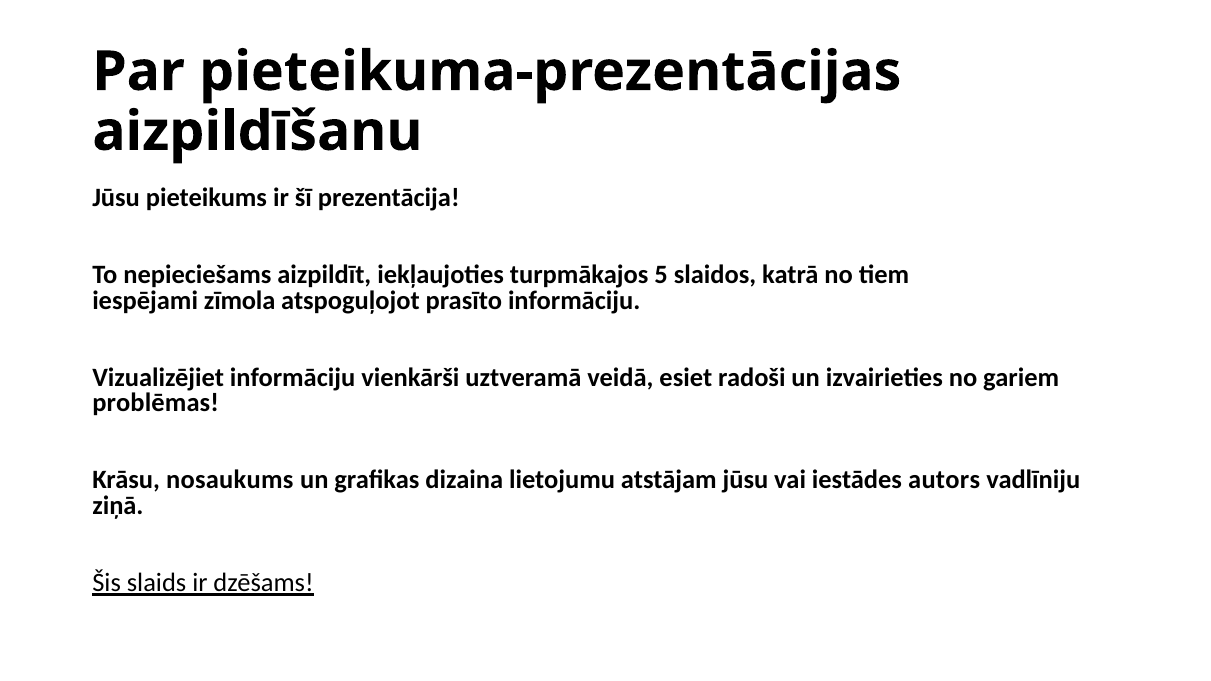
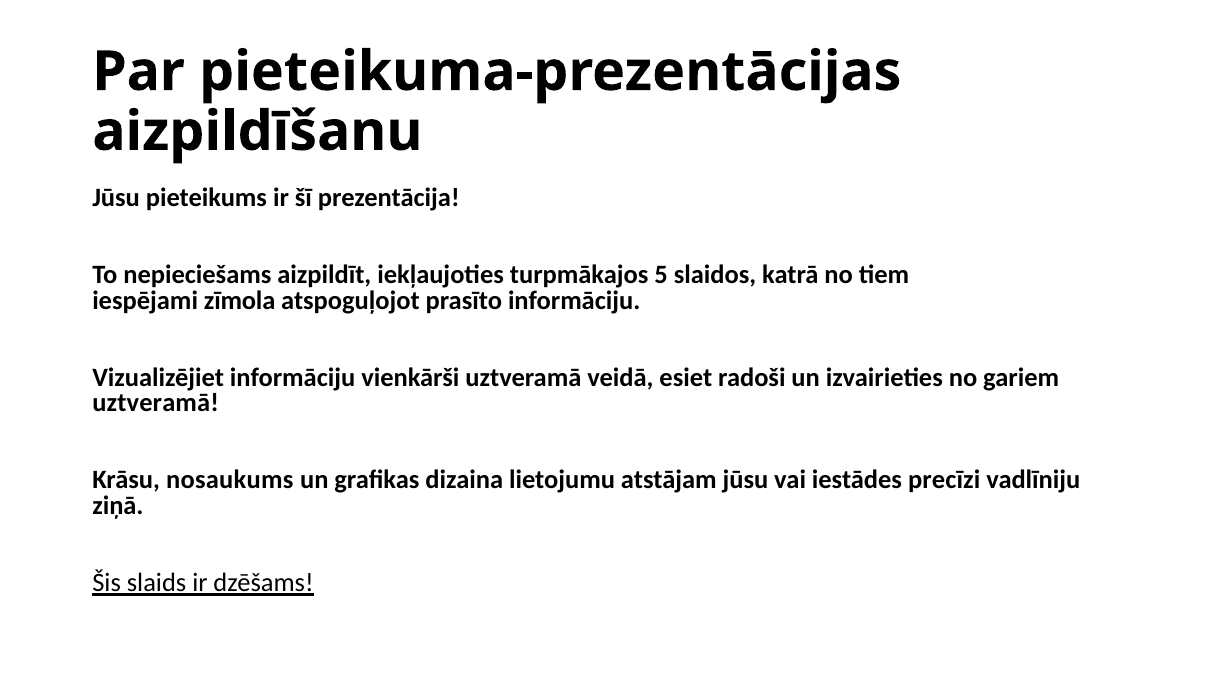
problēmas at (156, 403): problēmas -> uztveramā
autors: autors -> precīzi
